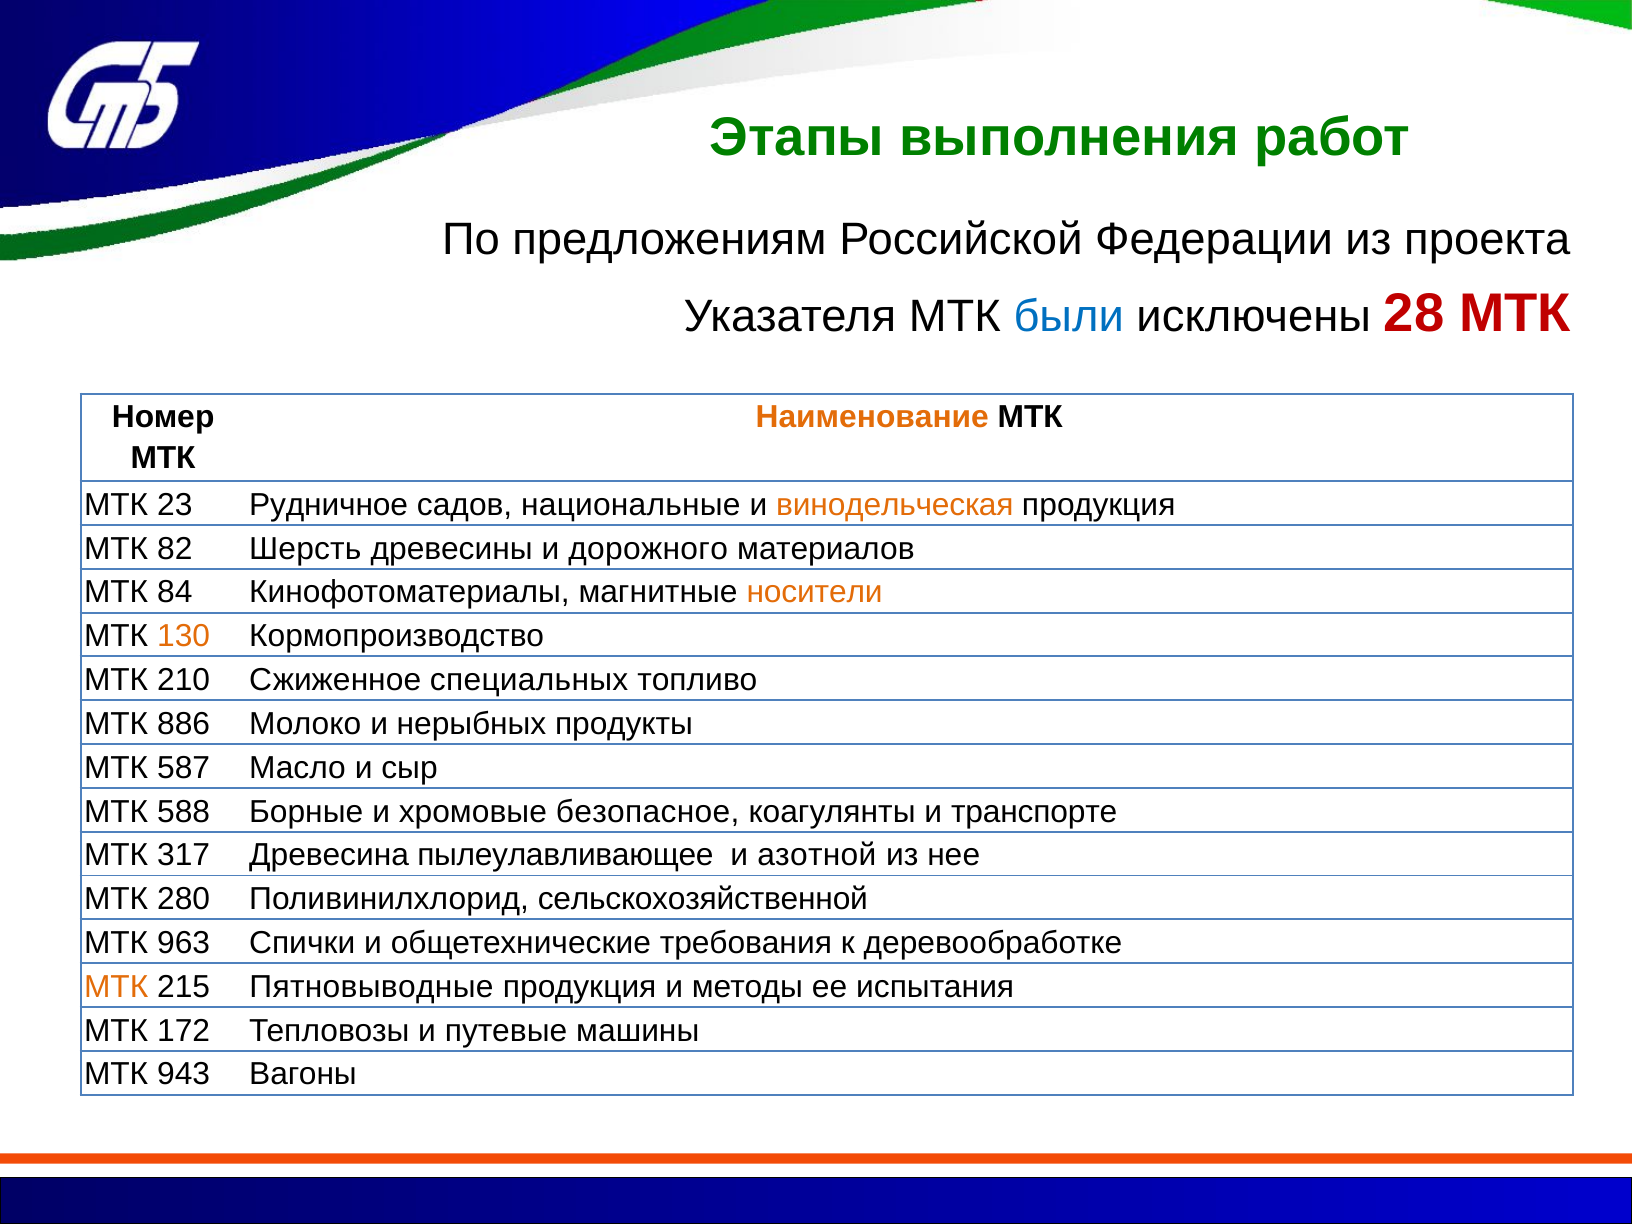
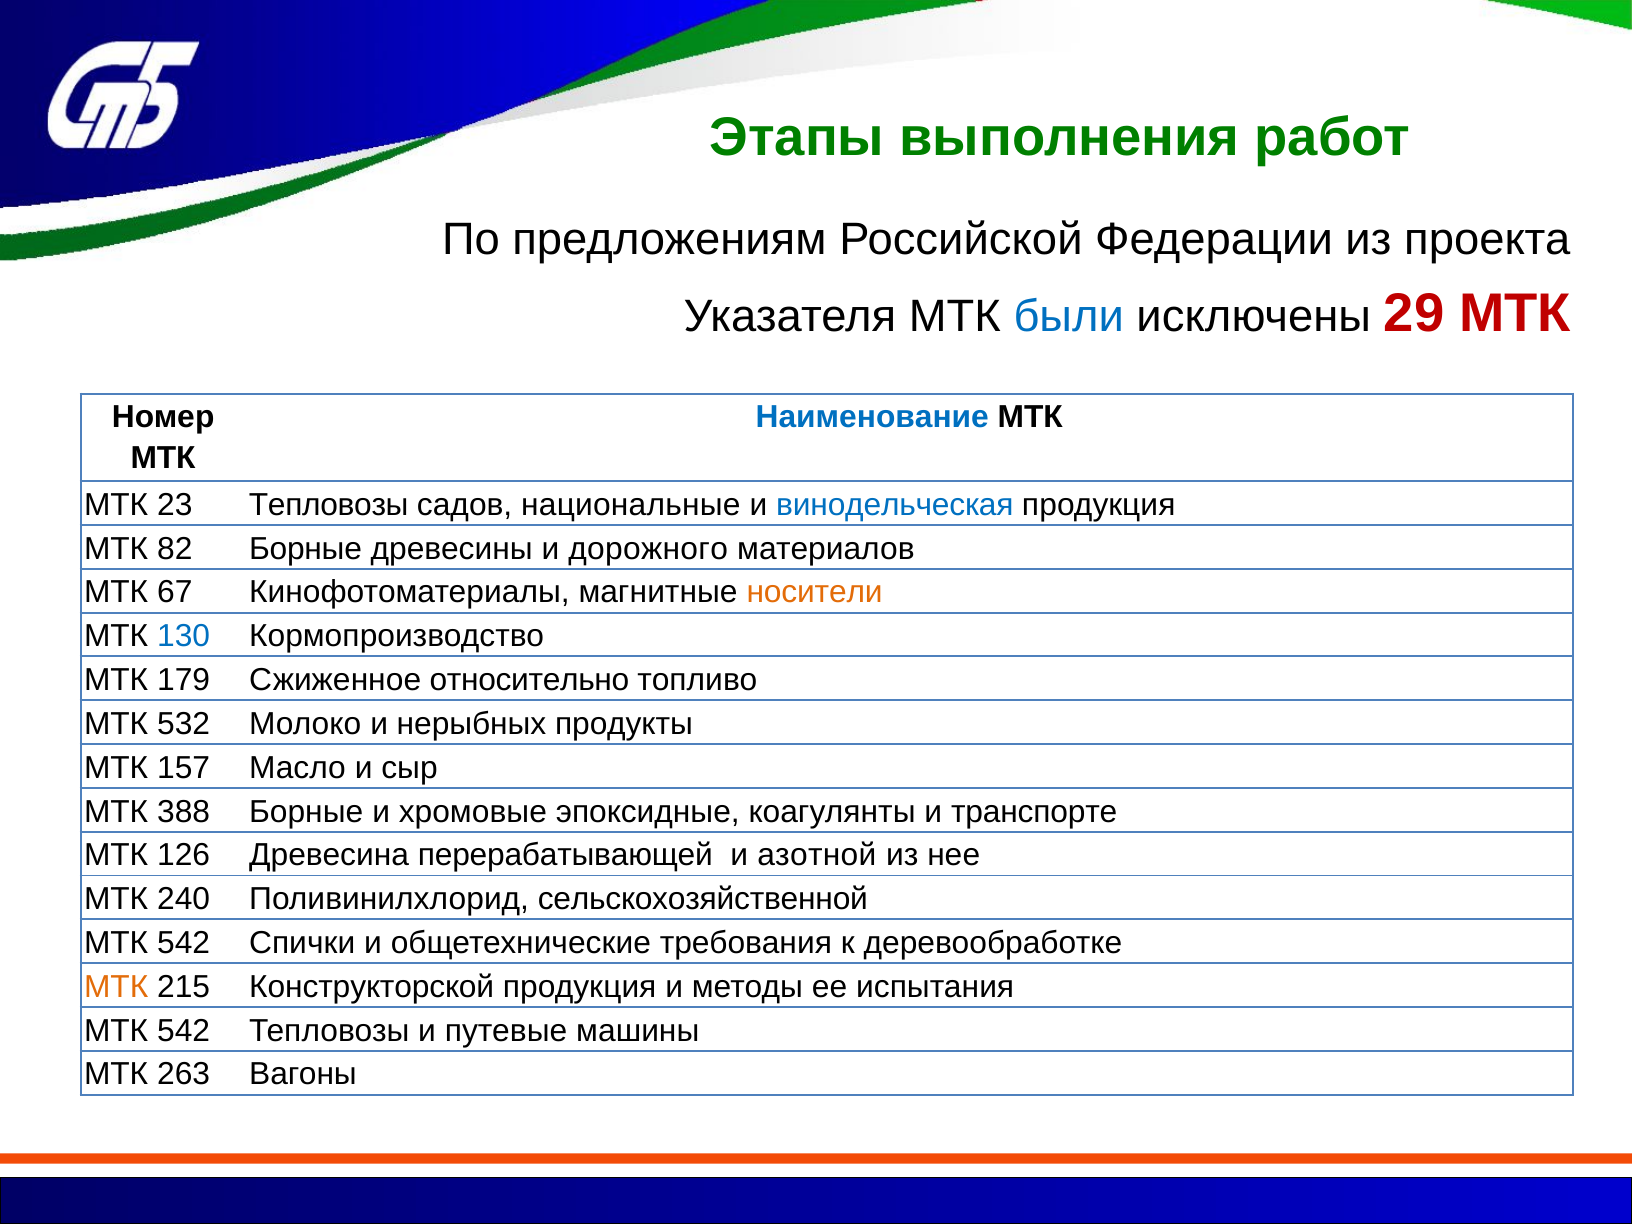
28: 28 -> 29
Наименование colour: orange -> blue
23 Рудничное: Рудничное -> Тепловозы
винодельческая colour: orange -> blue
82 Шерсть: Шерсть -> Борные
84: 84 -> 67
130 colour: orange -> blue
210: 210 -> 179
специальных: специальных -> относительно
886: 886 -> 532
587: 587 -> 157
588: 588 -> 388
безопасное: безопасное -> эпоксидные
317: 317 -> 126
пылеулавливающее: пылеулавливающее -> перерабатывающей
280: 280 -> 240
963 at (184, 943): 963 -> 542
Пятновыводные: Пятновыводные -> Конструкторской
172 at (184, 1031): 172 -> 542
943: 943 -> 263
